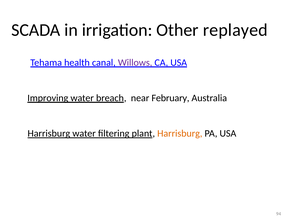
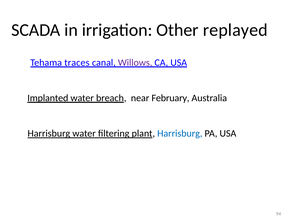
health: health -> traces
Improving: Improving -> Implanted
Harrisburg at (180, 134) colour: orange -> blue
